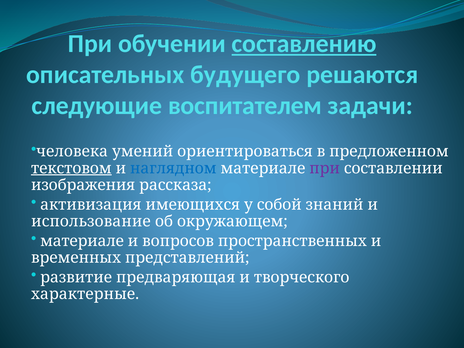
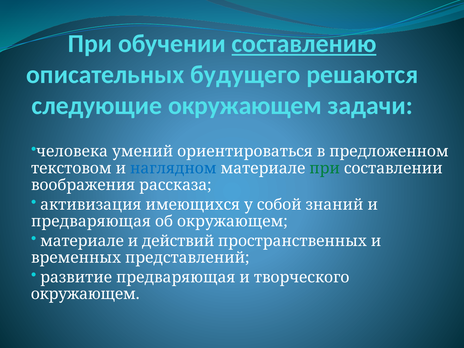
следующие воспитателем: воспитателем -> окружающем
текстовом underline: present -> none
при at (325, 168) colour: purple -> green
изображения: изображения -> воображения
использование at (91, 221): использование -> предваряющая
вопросов: вопросов -> действий
характерные at (85, 294): характерные -> окружающем
